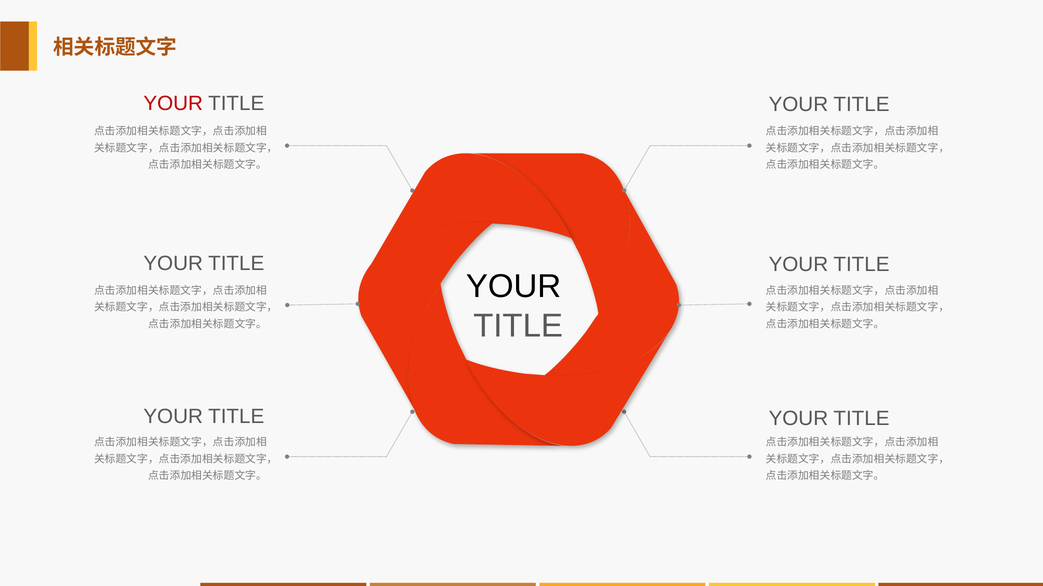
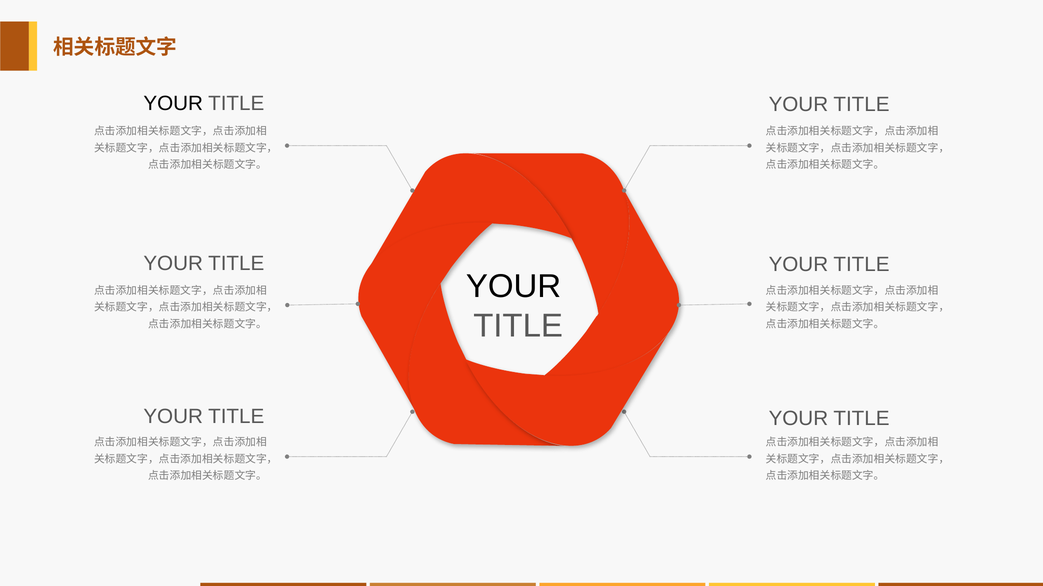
YOUR at (173, 104) colour: red -> black
